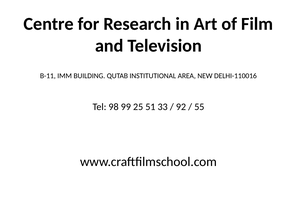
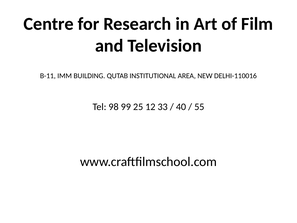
51: 51 -> 12
92: 92 -> 40
